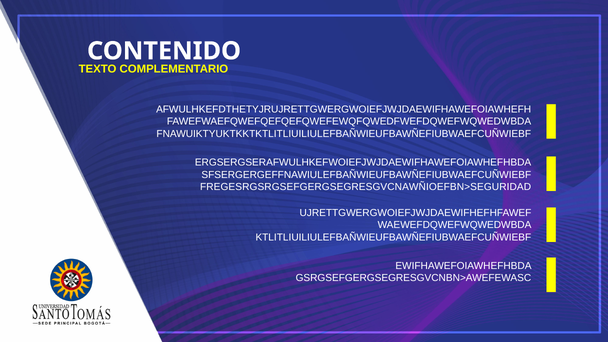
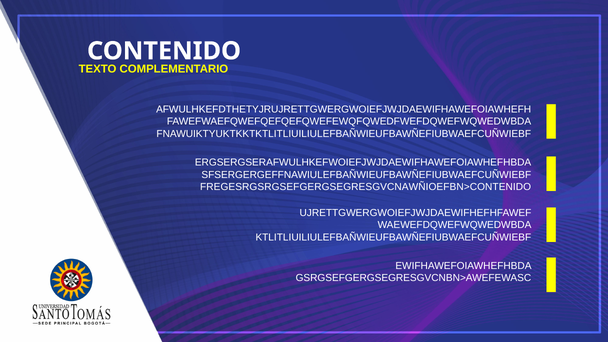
FREGESRGSRGSEFGERGSEGRESGVCNAWÑIOEFBN>SEGURIDAD: FREGESRGSRGSEFGERGSEGRESGVCNAWÑIOEFBN>SEGURIDAD -> FREGESRGSRGSEFGERGSEGRESGVCNAWÑIOEFBN>CONTENIDO
